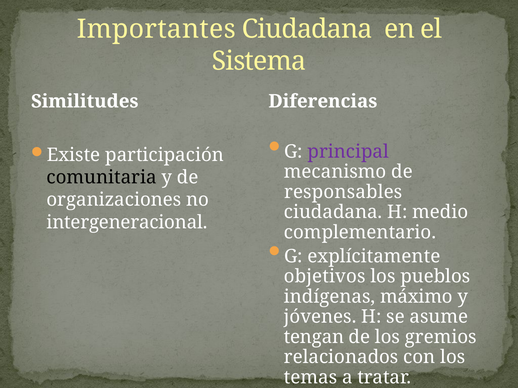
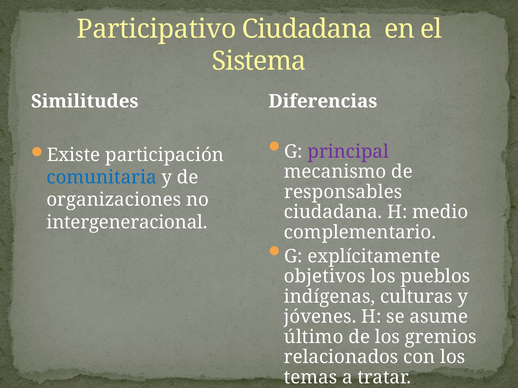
Importantes: Importantes -> Participativo
comunitaria colour: black -> blue
máximo: máximo -> culturas
tengan: tengan -> último
